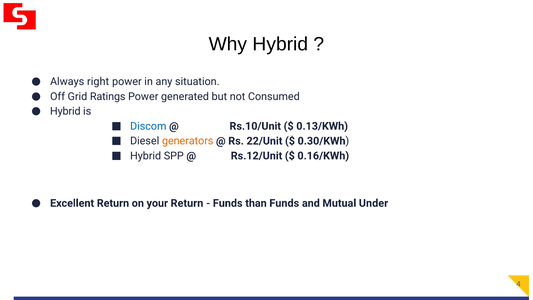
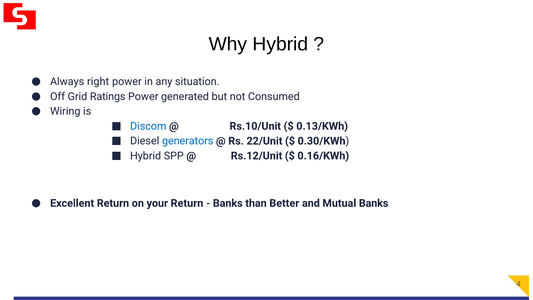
Hybrid at (65, 111): Hybrid -> Wiring
generators colour: orange -> blue
Funds at (228, 203): Funds -> Banks
than Funds: Funds -> Better
Mutual Under: Under -> Banks
